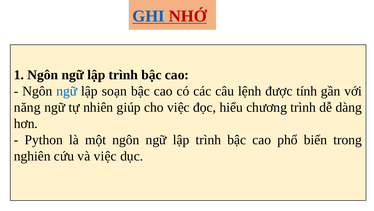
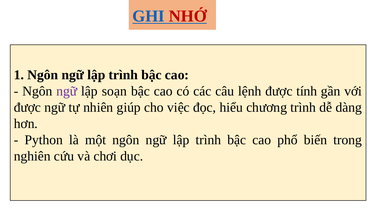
ngữ at (67, 91) colour: blue -> purple
năng at (27, 107): năng -> được
và việc: việc -> chơi
